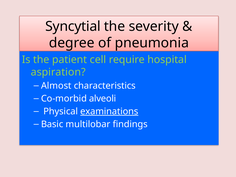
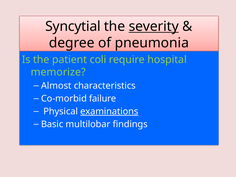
severity underline: none -> present
cell: cell -> coli
aspiration: aspiration -> memorize
alveoli: alveoli -> failure
